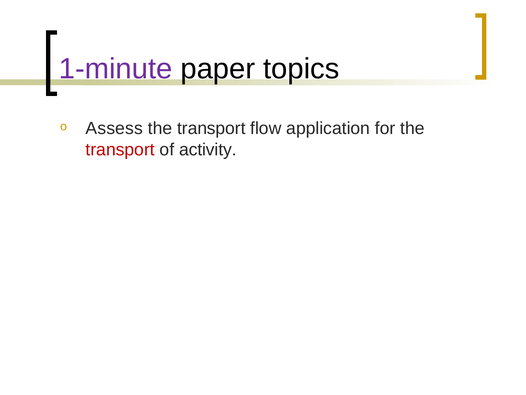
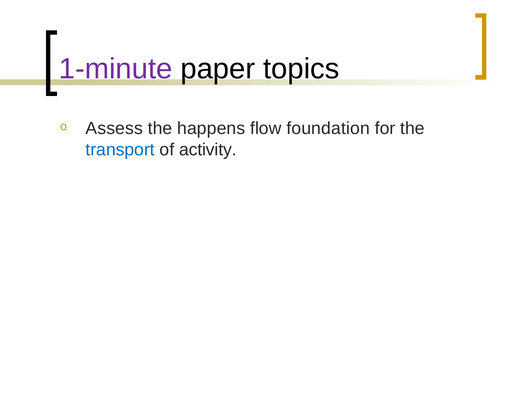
transport at (211, 128): transport -> happens
application: application -> foundation
transport at (120, 149) colour: red -> blue
